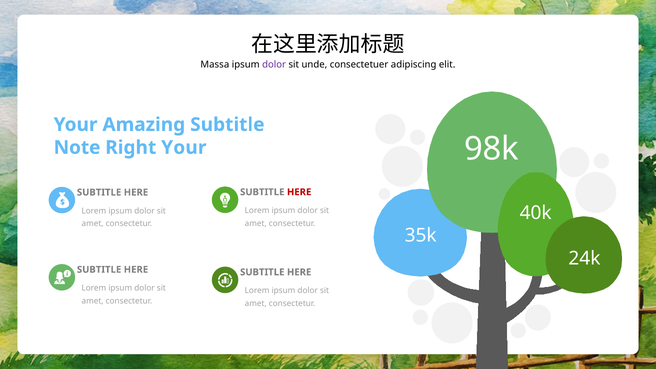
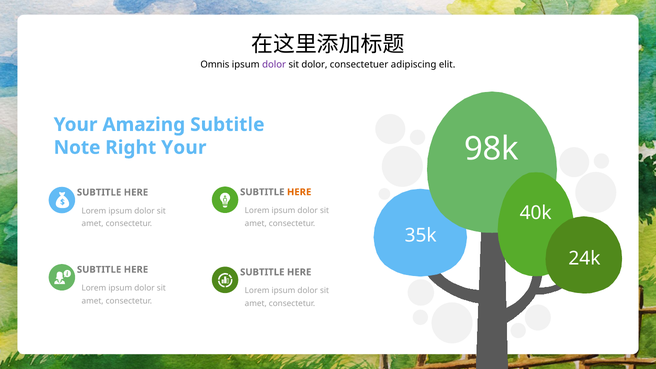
Massa: Massa -> Omnis
sit unde: unde -> dolor
HERE at (299, 192) colour: red -> orange
